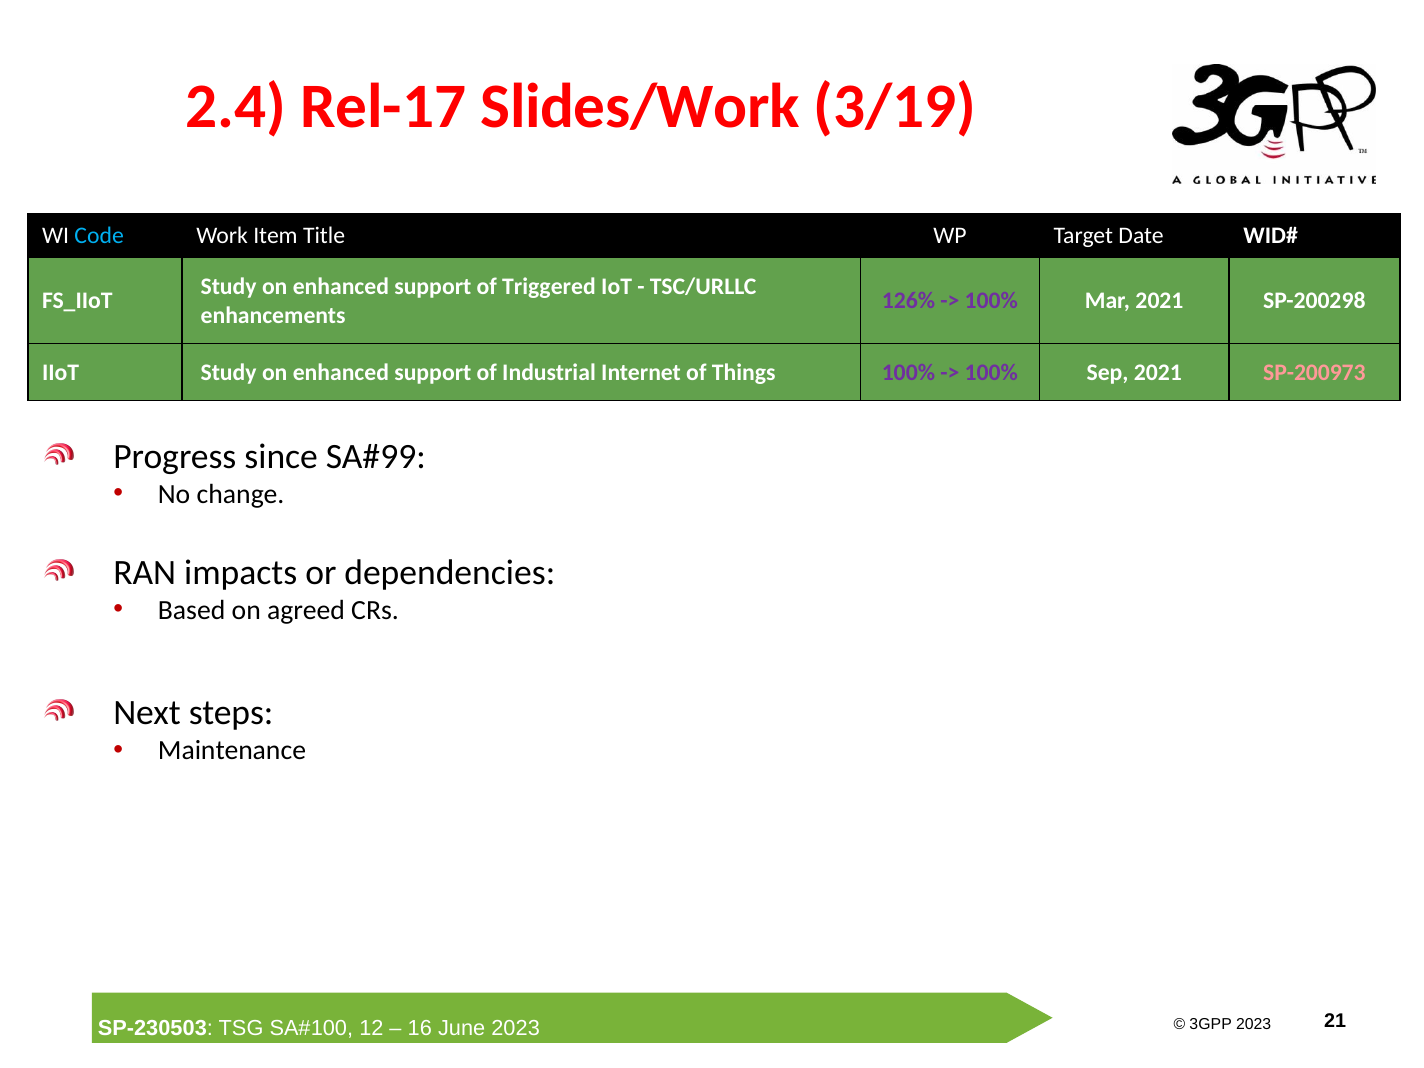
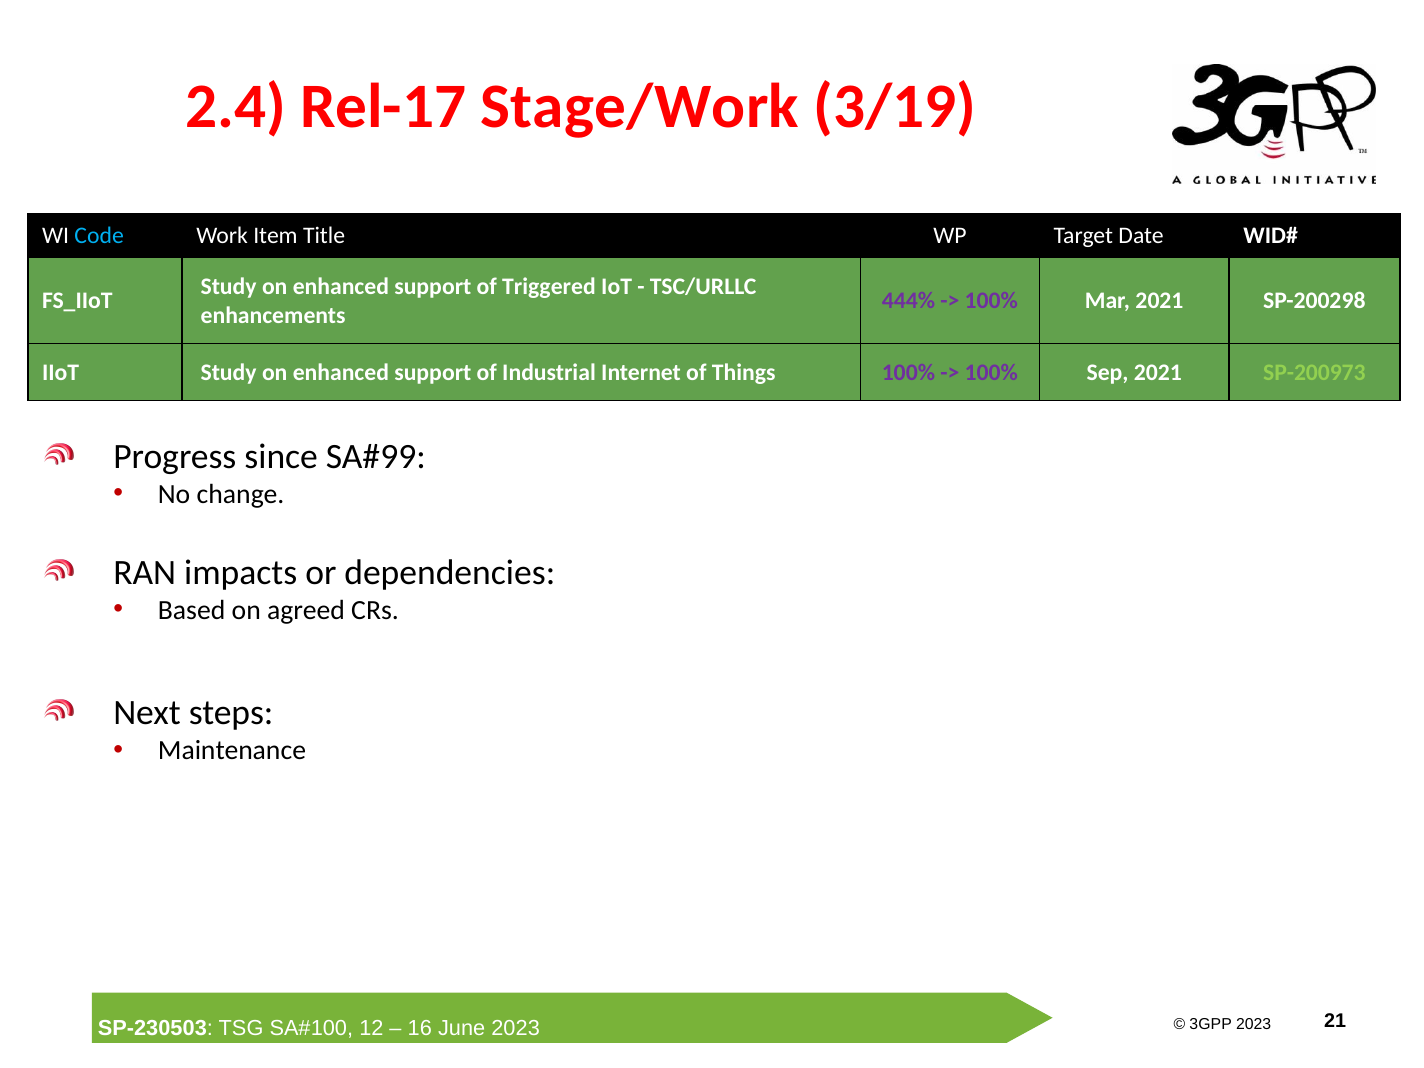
Slides/Work: Slides/Work -> Stage/Work
126%: 126% -> 444%
SP-200973 colour: pink -> light green
